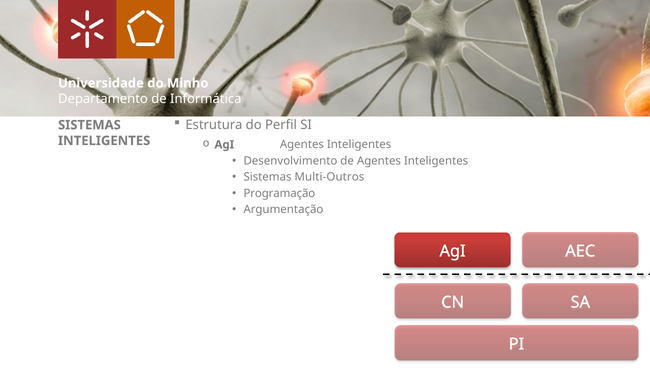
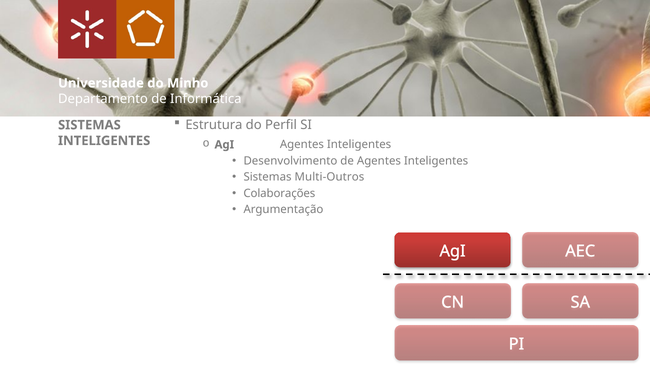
Programação: Programação -> Colaborações
